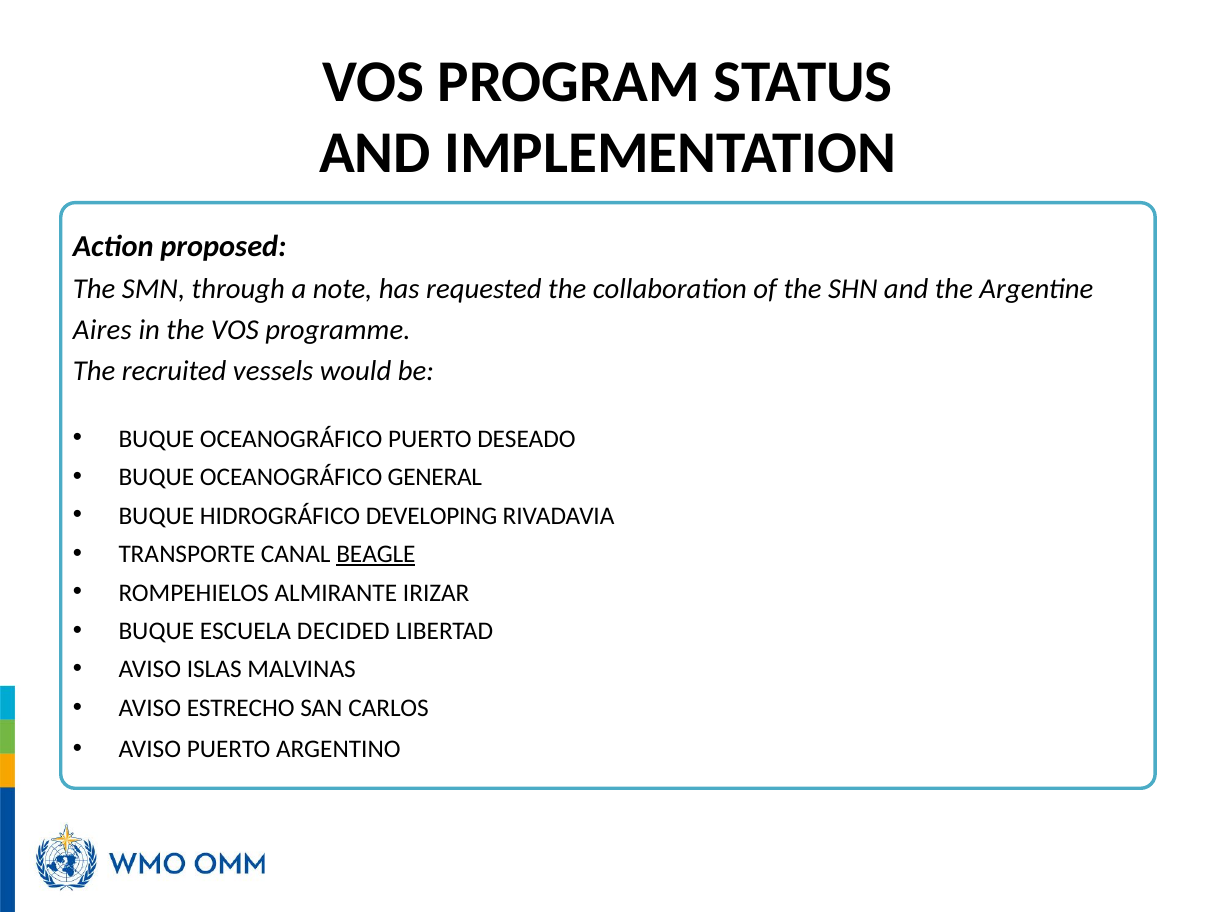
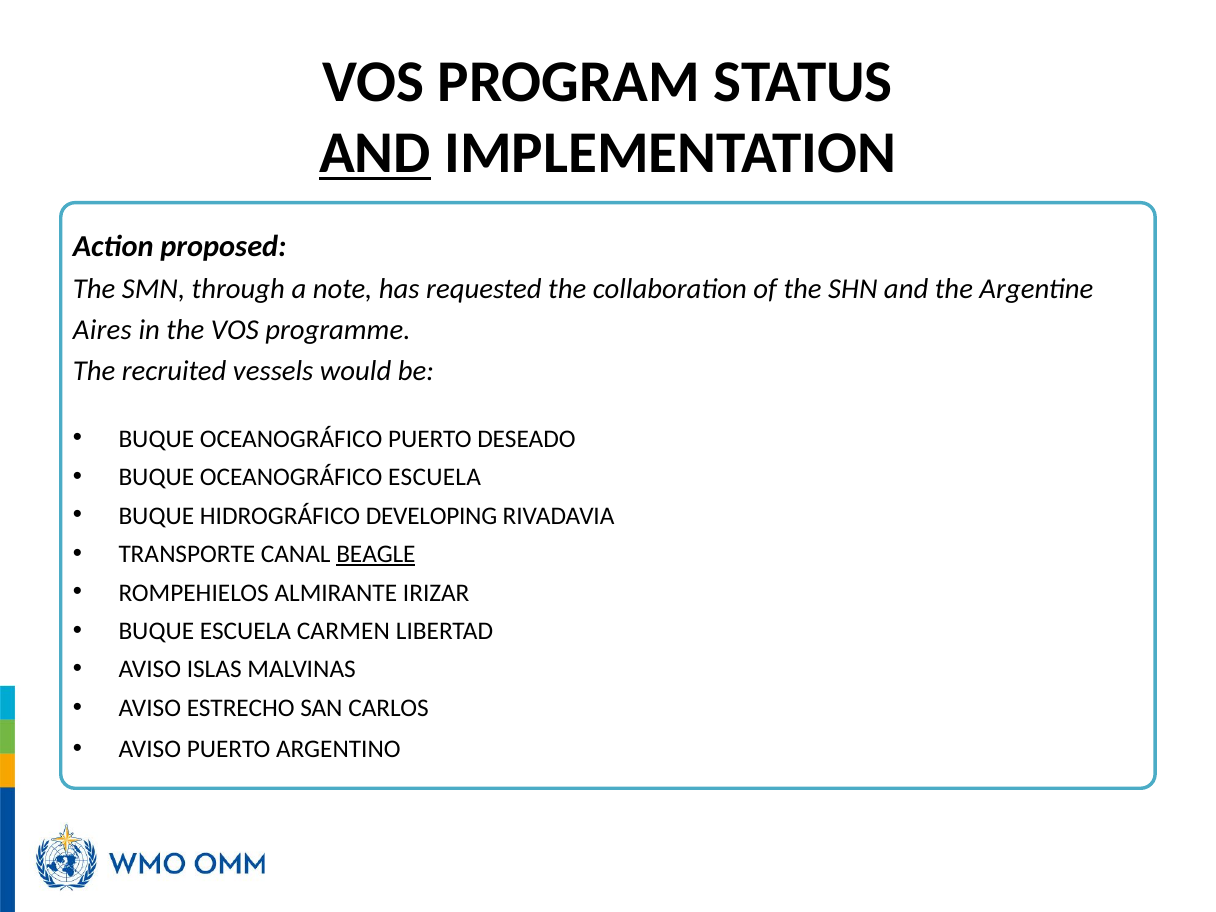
AND at (375, 153) underline: none -> present
OCEANOGRÁFICO GENERAL: GENERAL -> ESCUELA
DECIDED: DECIDED -> CARMEN
